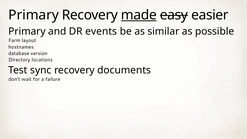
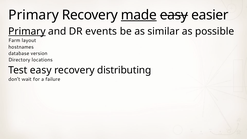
Primary at (27, 31) underline: none -> present
Test sync: sync -> easy
documents: documents -> distributing
